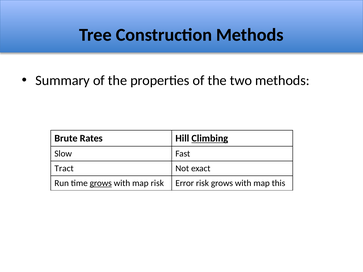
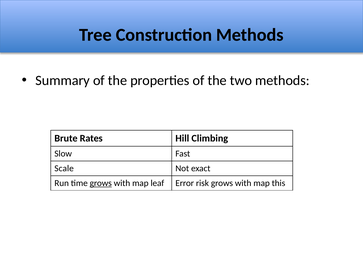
Climbing underline: present -> none
Tract: Tract -> Scale
map risk: risk -> leaf
